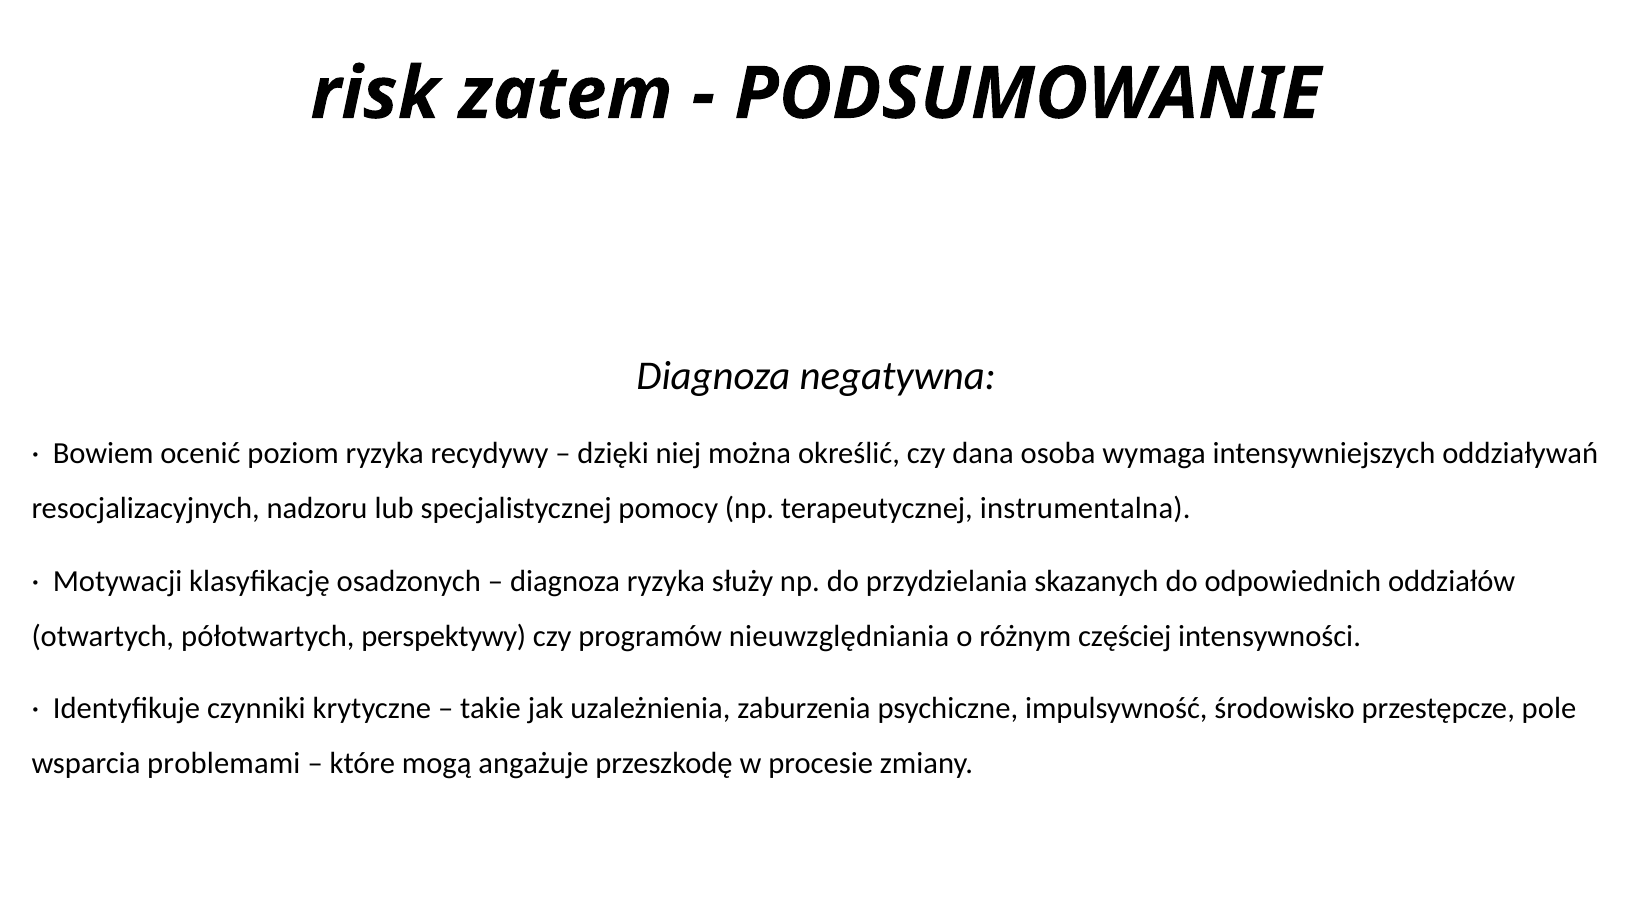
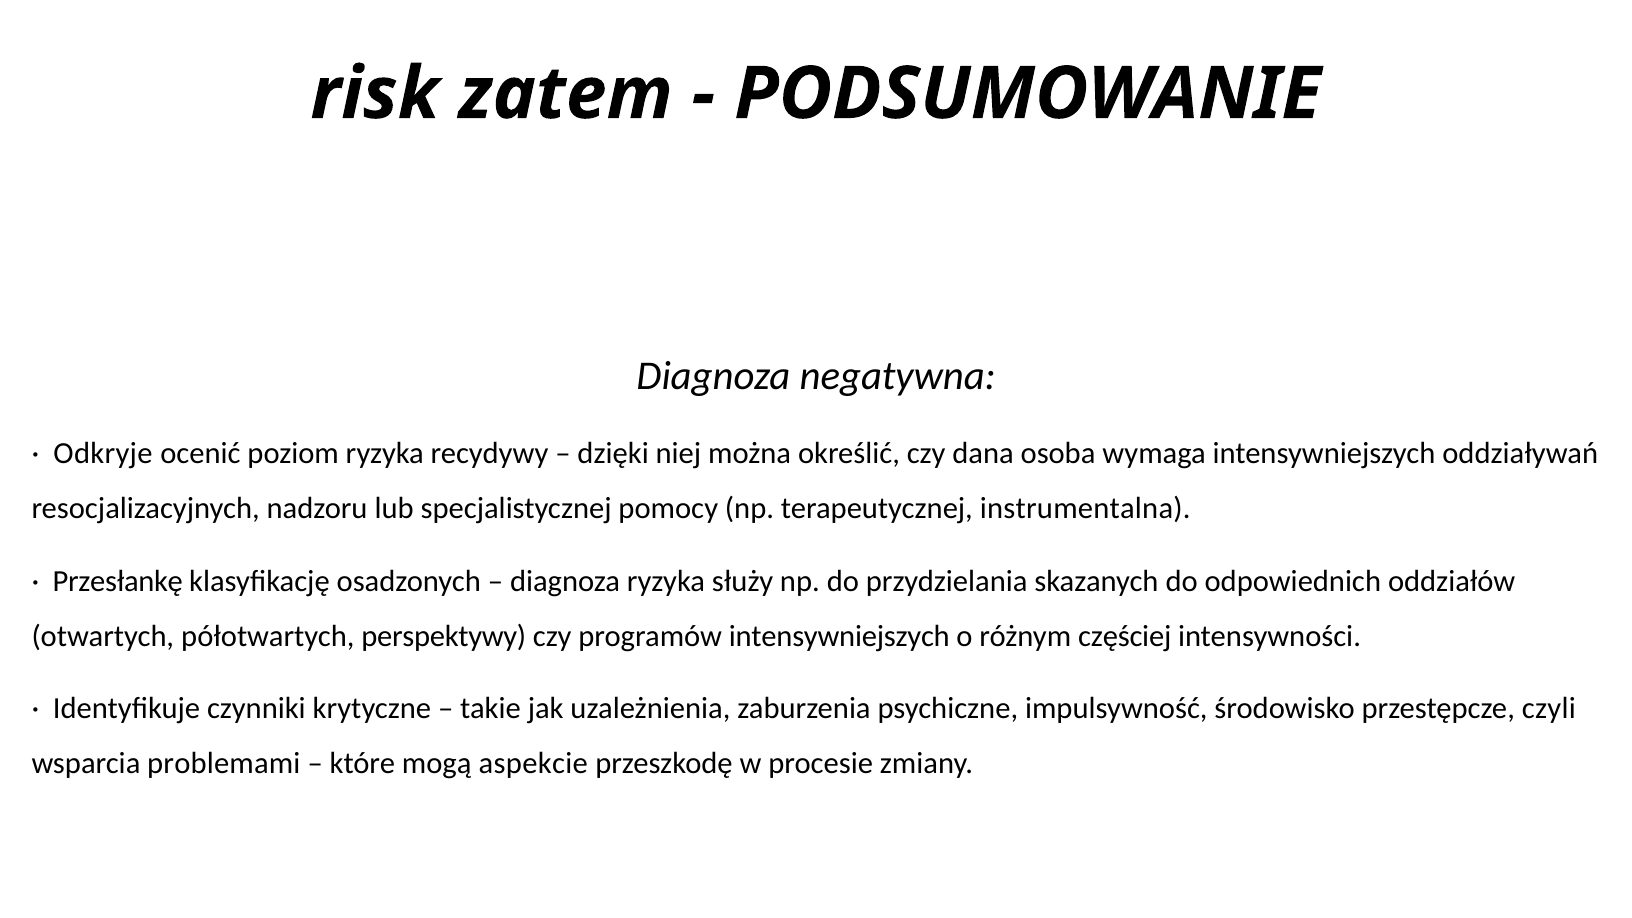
Bowiem: Bowiem -> Odkryje
Motywacji: Motywacji -> Przesłankę
programów nieuwzględniania: nieuwzględniania -> intensywniejszych
pole: pole -> czyli
angażuje: angażuje -> aspekcie
